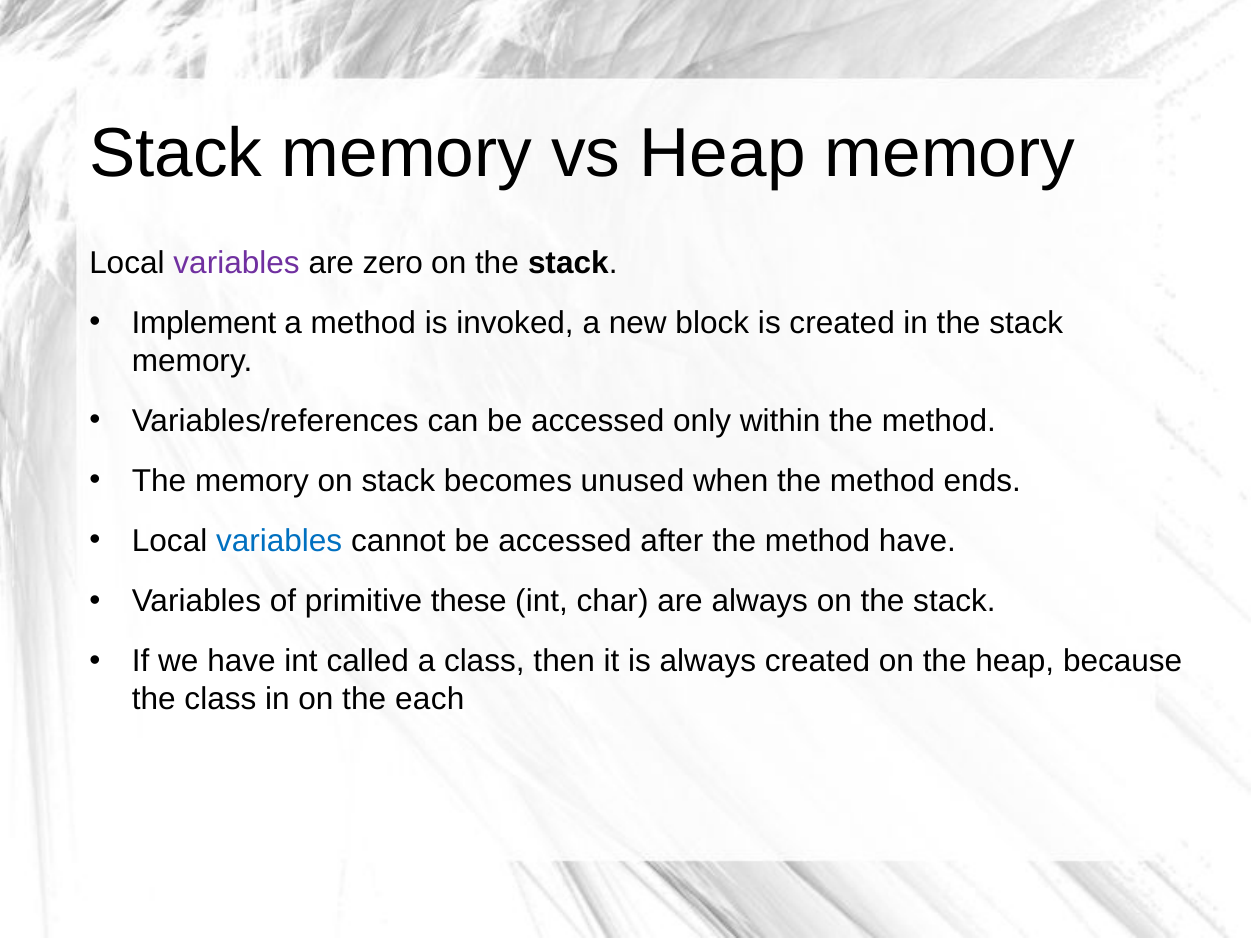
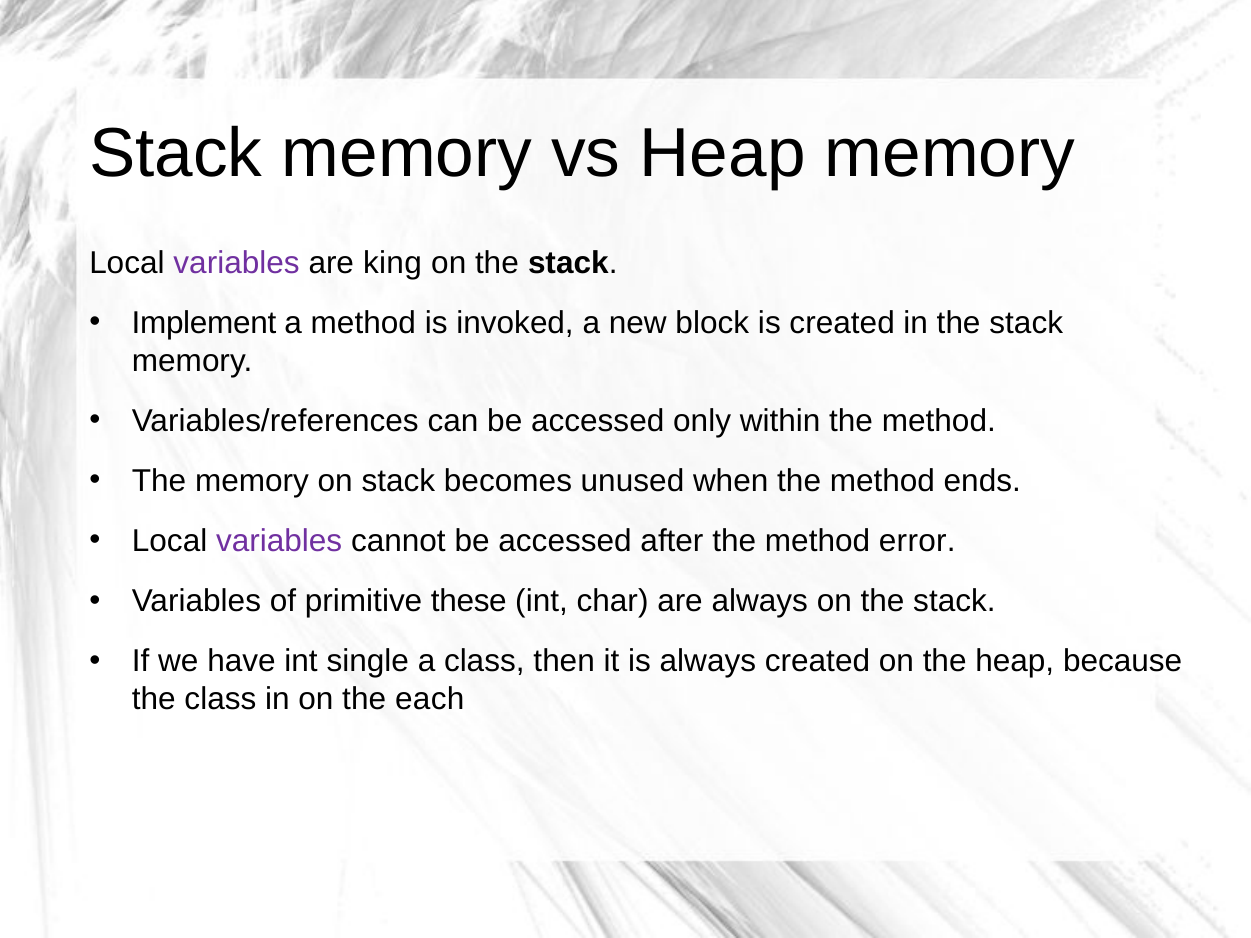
zero: zero -> king
variables at (279, 541) colour: blue -> purple
method have: have -> error
called: called -> single
